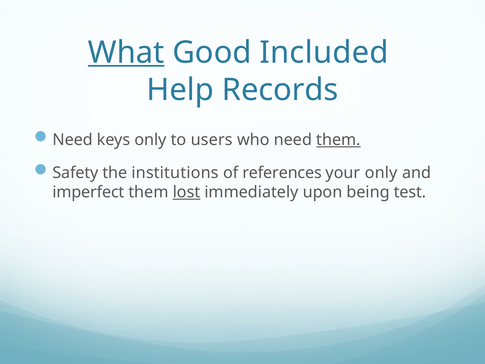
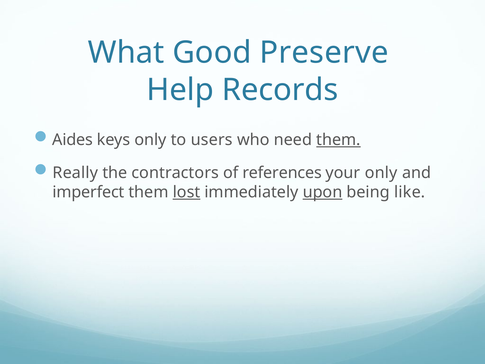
What underline: present -> none
Included: Included -> Preserve
Need at (73, 140): Need -> Aides
Safety: Safety -> Really
institutions: institutions -> contractors
upon underline: none -> present
test: test -> like
